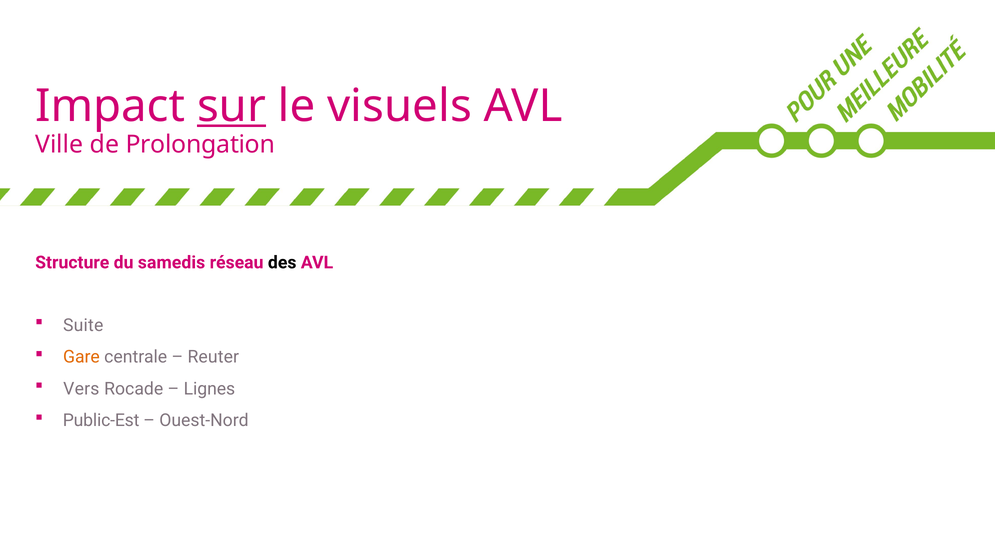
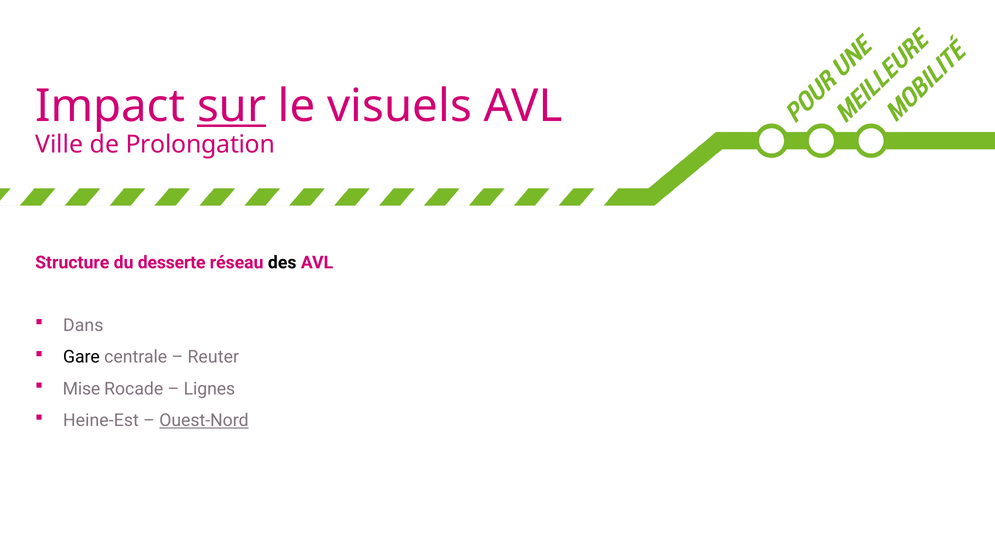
samedis: samedis -> desserte
Suite: Suite -> Dans
Gare colour: orange -> black
Vers: Vers -> Mise
Public-Est: Public-Est -> Heine-Est
Ouest-Nord underline: none -> present
